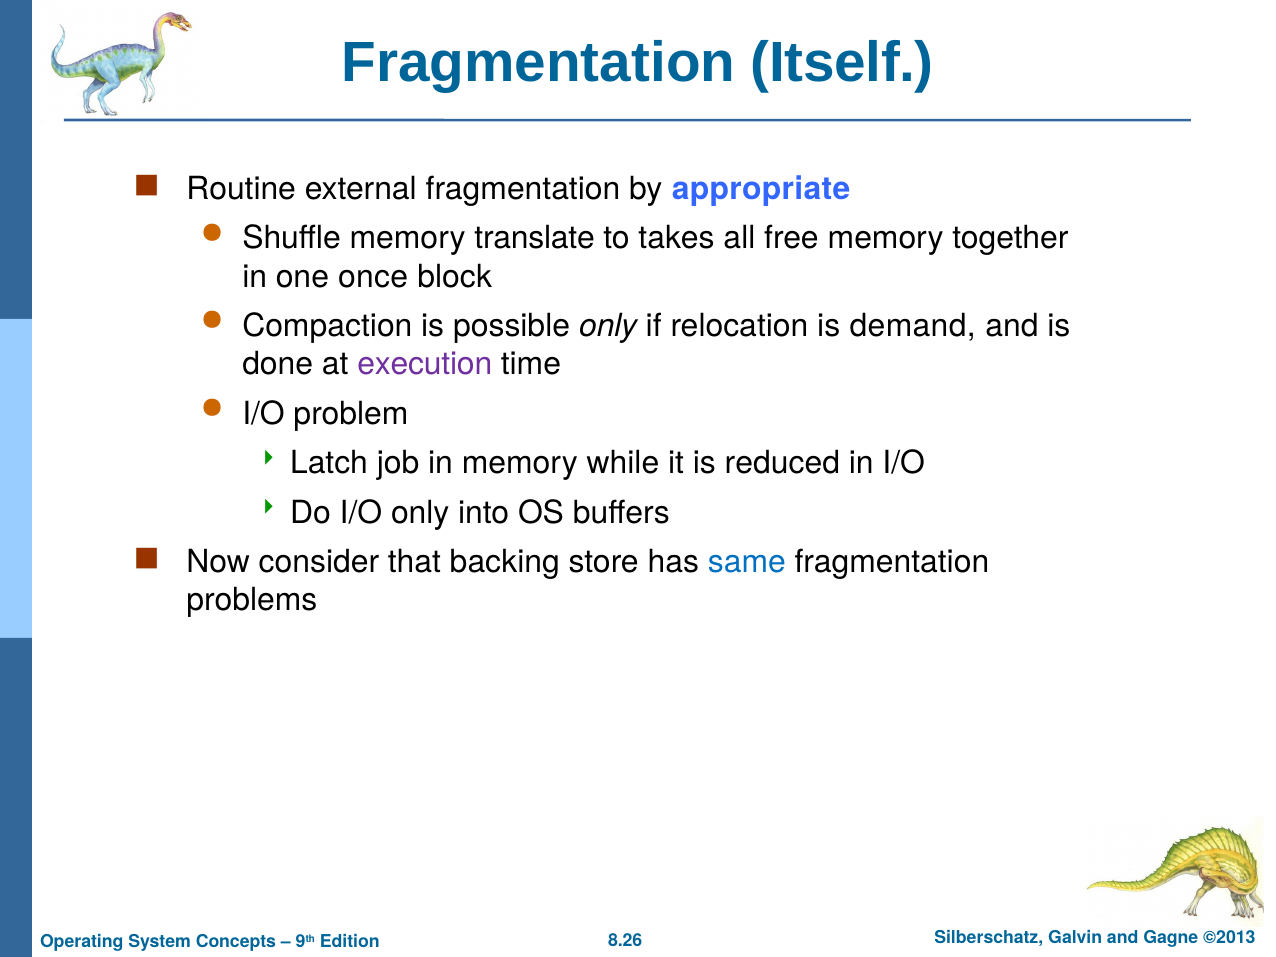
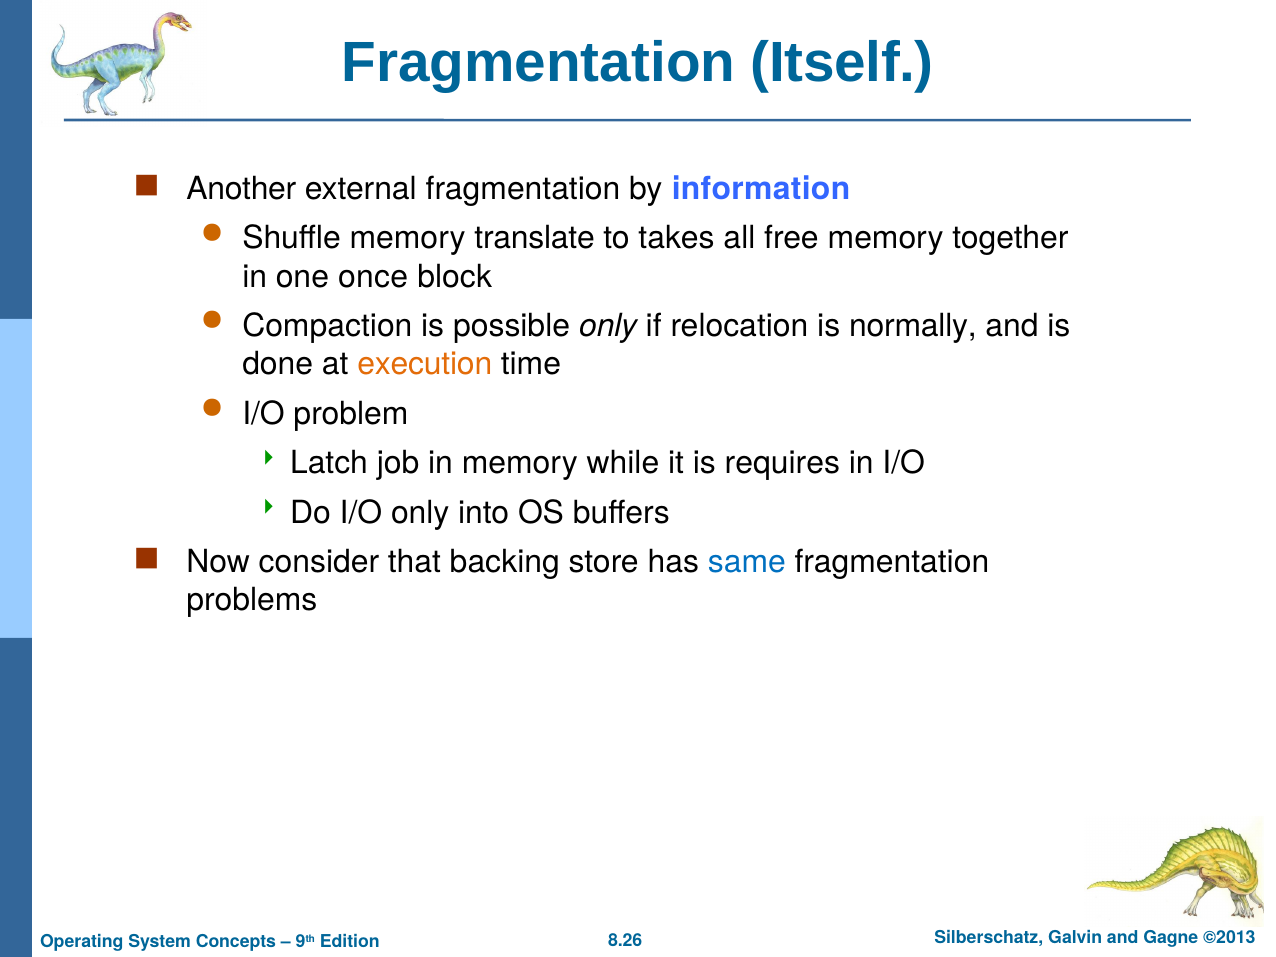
Routine: Routine -> Another
appropriate: appropriate -> information
demand: demand -> normally
execution colour: purple -> orange
reduced: reduced -> requires
